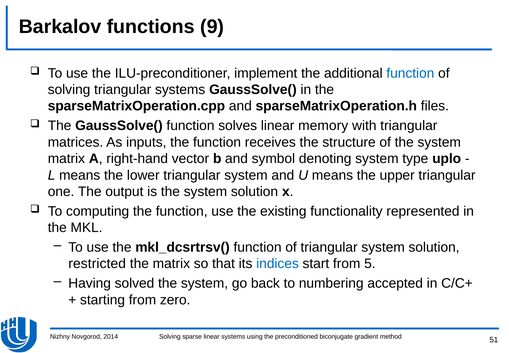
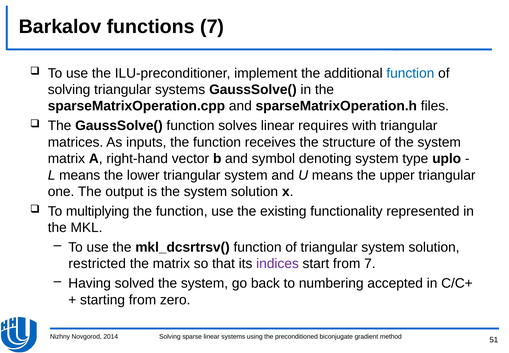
functions 9: 9 -> 7
memory: memory -> requires
computing: computing -> multiplying
indices colour: blue -> purple
from 5: 5 -> 7
